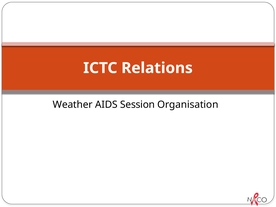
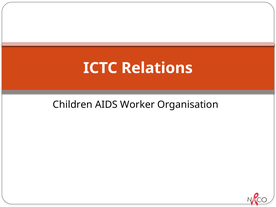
Weather: Weather -> Children
Session: Session -> Worker
